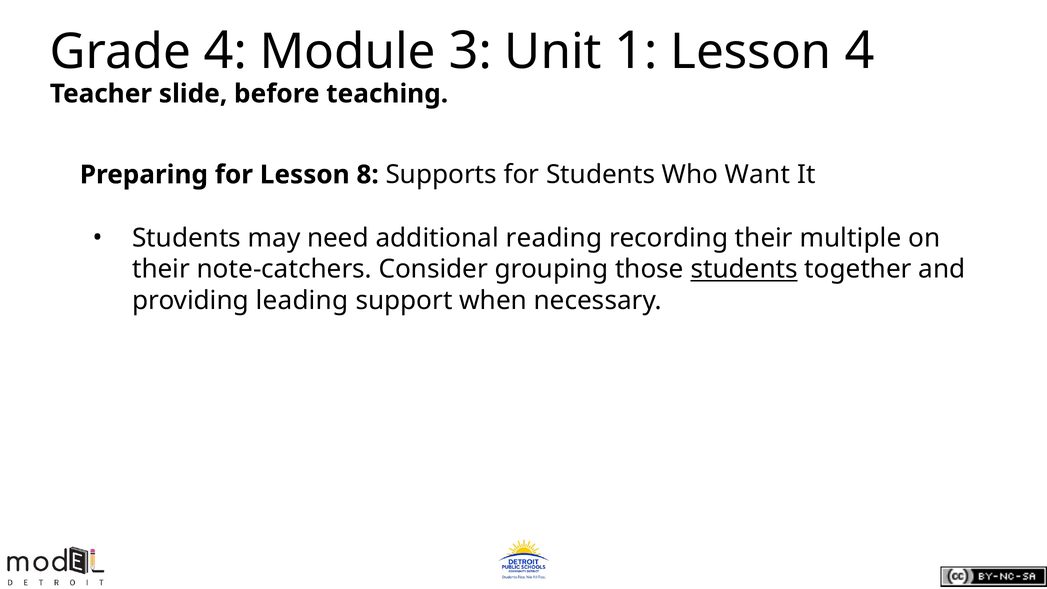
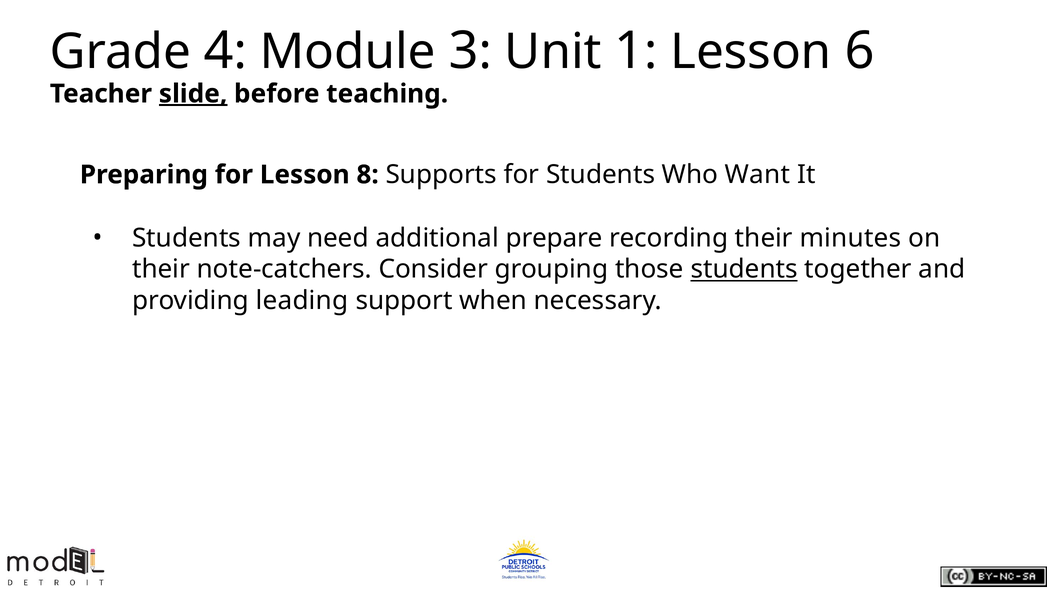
Lesson 4: 4 -> 6
slide underline: none -> present
reading: reading -> prepare
multiple: multiple -> minutes
